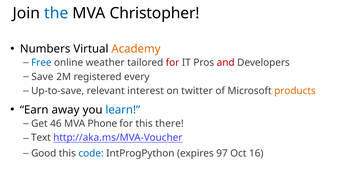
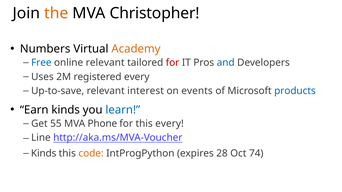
the colour: blue -> orange
online weather: weather -> relevant
and colour: red -> blue
Save: Save -> Uses
twitter: twitter -> events
products colour: orange -> blue
Earn away: away -> kinds
46: 46 -> 55
this there: there -> every
Text: Text -> Line
Good at (44, 154): Good -> Kinds
code colour: blue -> orange
97: 97 -> 28
16: 16 -> 74
